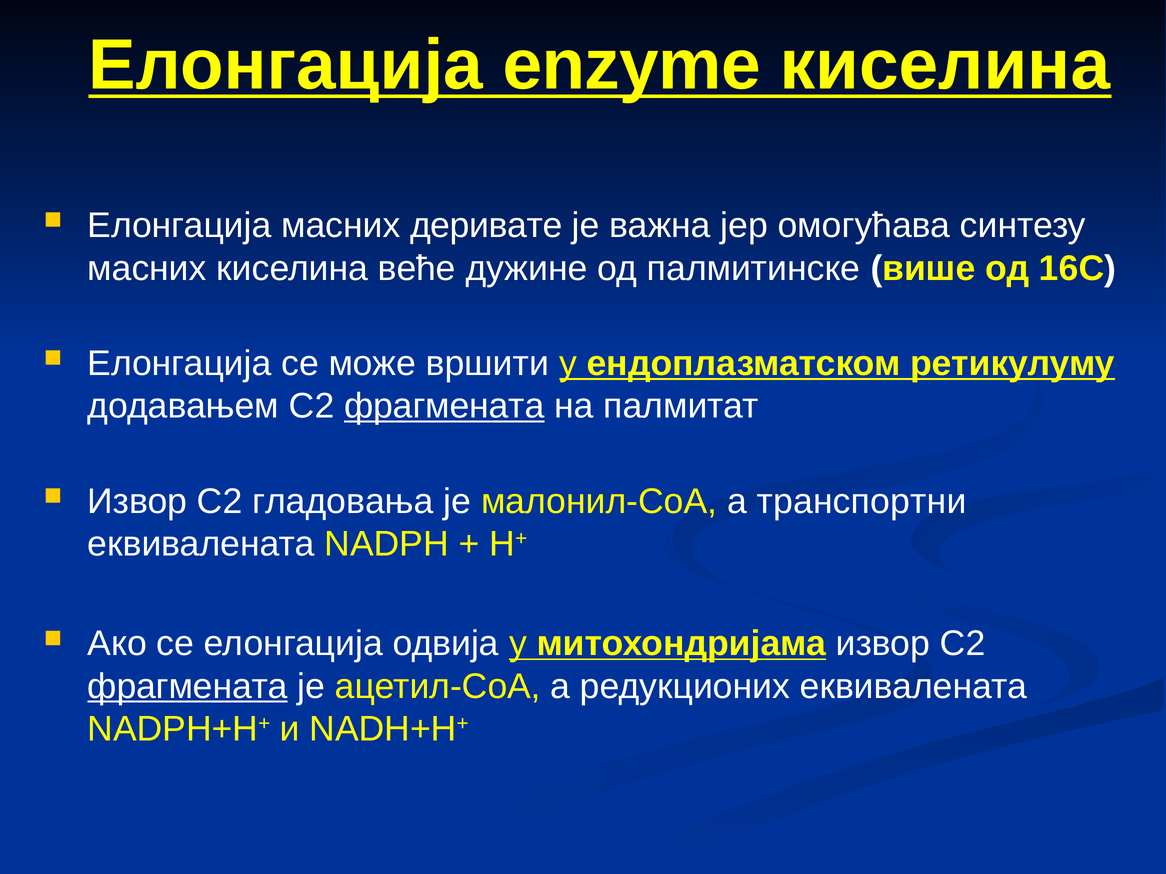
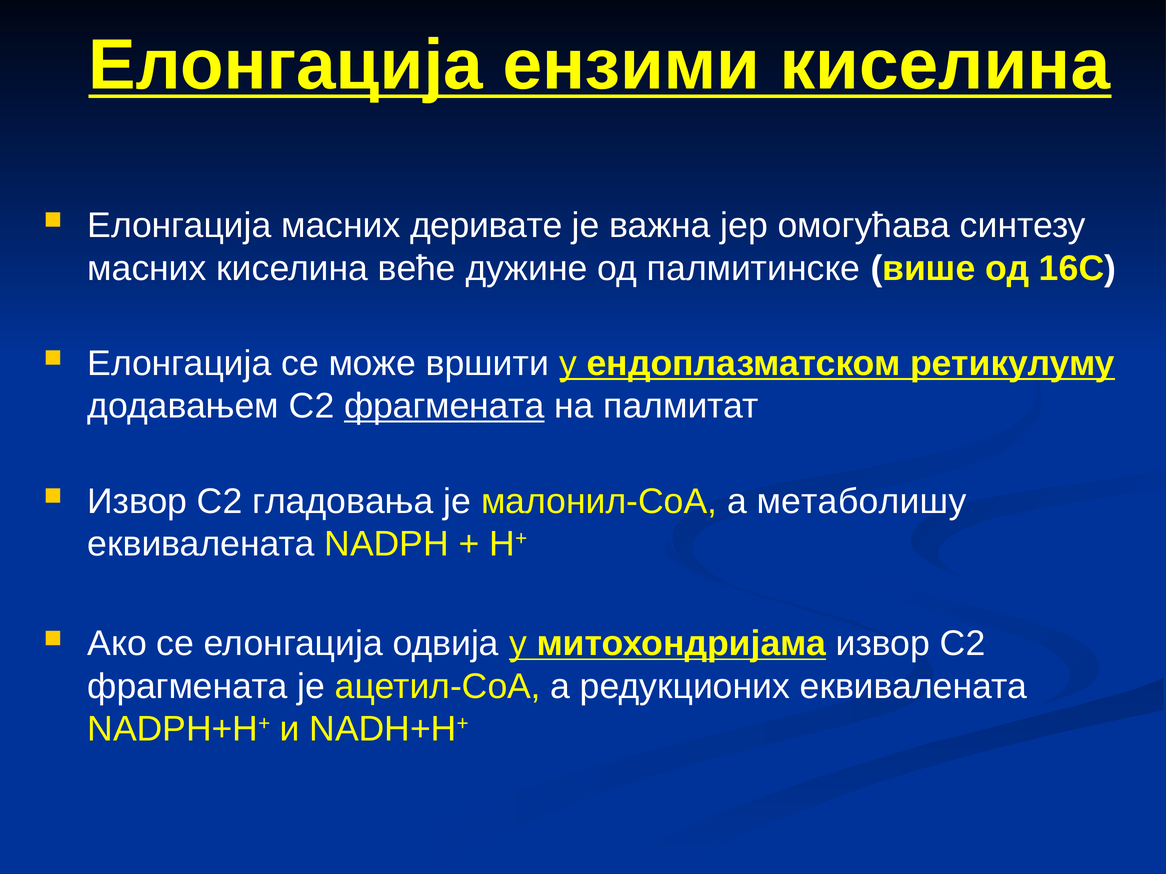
enzyme: enzyme -> ензими
транспортни: транспортни -> метаболишу
фрагмената at (188, 687) underline: present -> none
